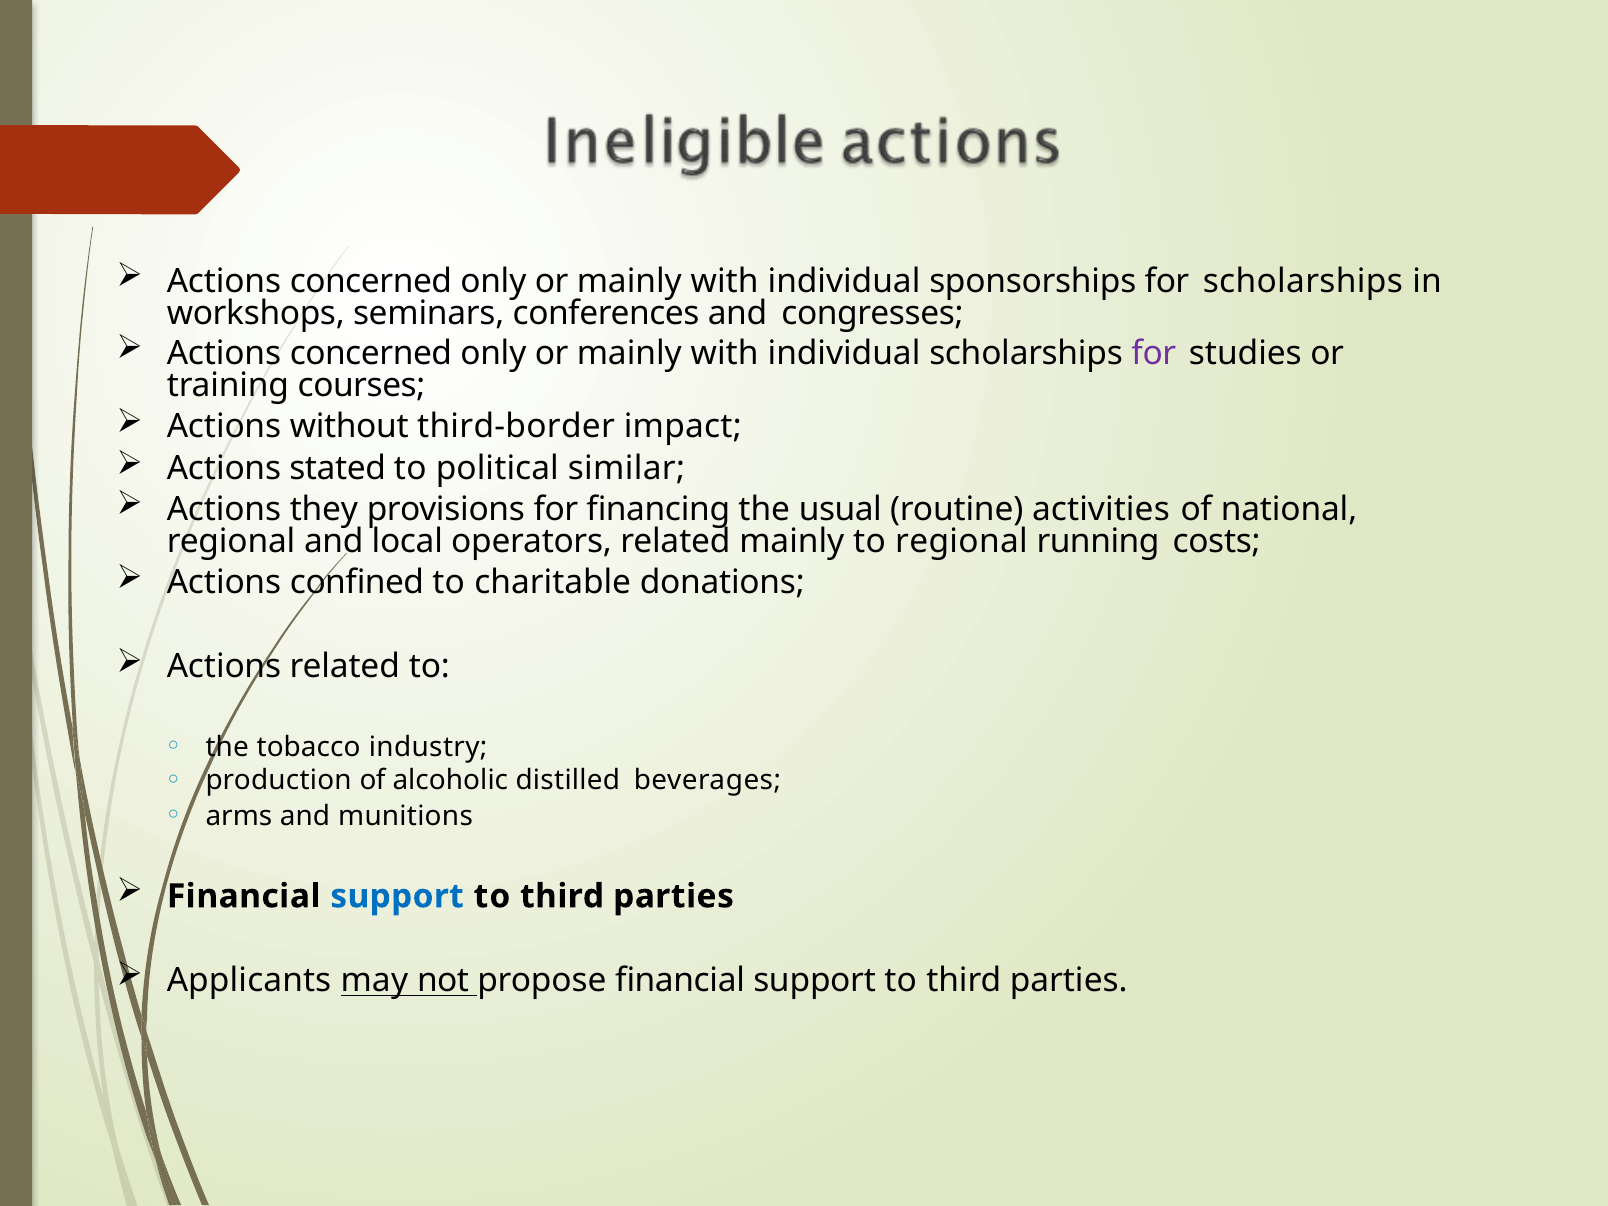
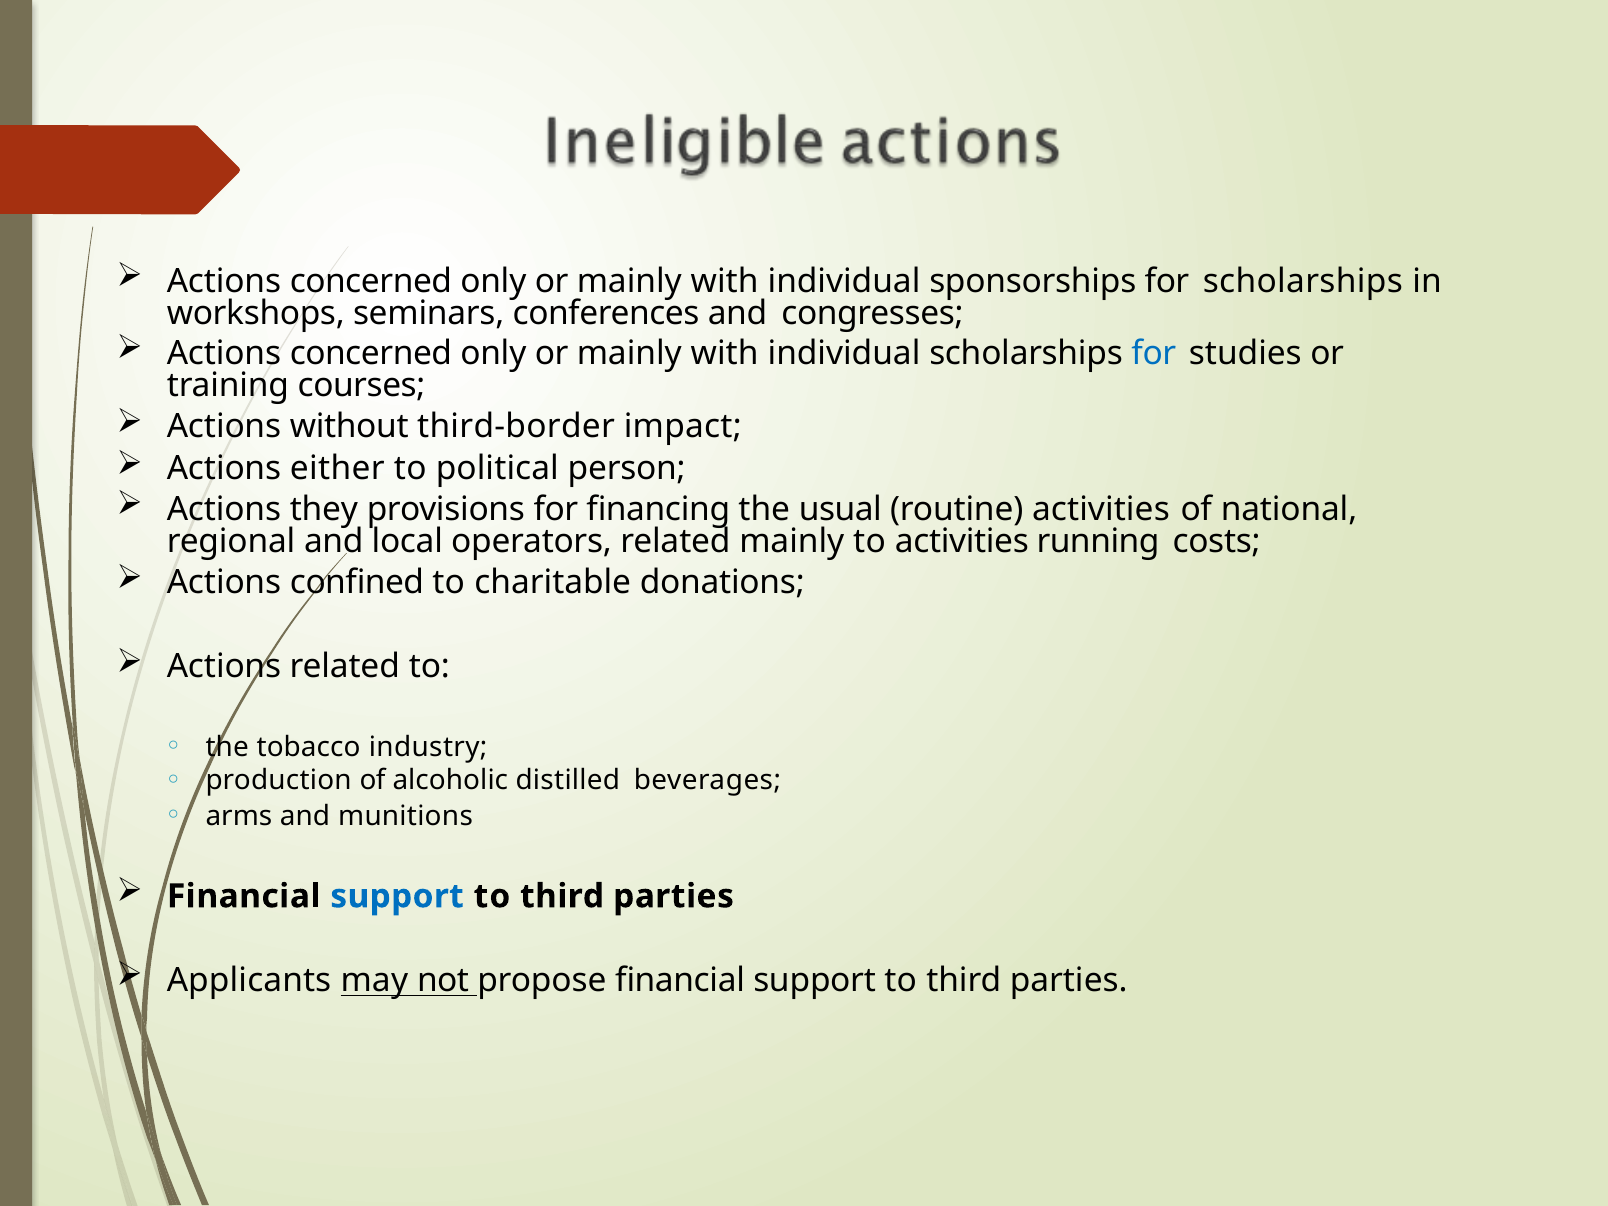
for at (1154, 353) colour: purple -> blue
stated: stated -> either
similar: similar -> person
to regional: regional -> activities
